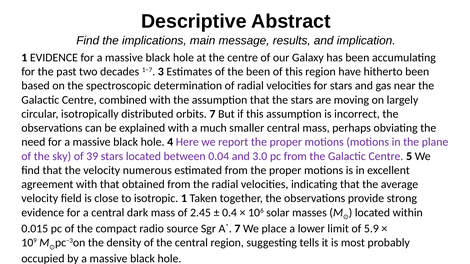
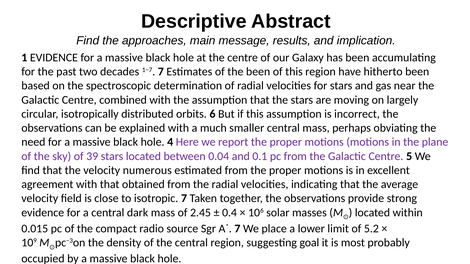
implications: implications -> approaches
1−7 3: 3 -> 7
orbits 7: 7 -> 6
3.0: 3.0 -> 0.1
isotropic 1: 1 -> 7
5.9: 5.9 -> 5.2
tells: tells -> goal
